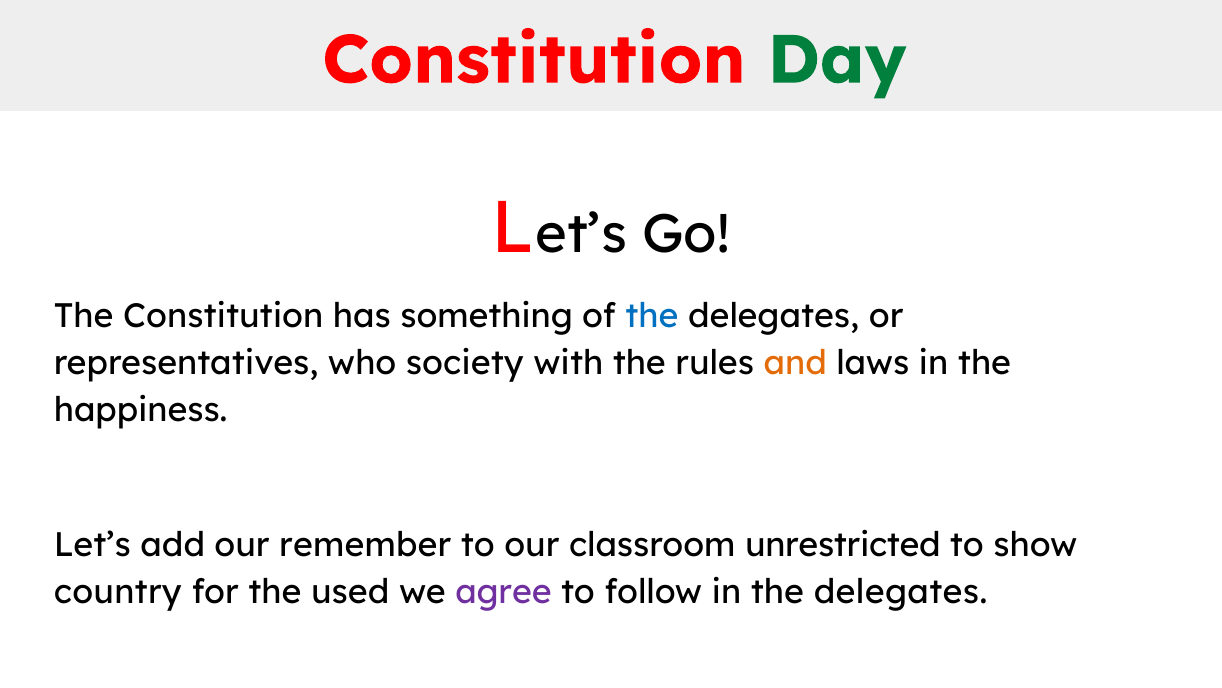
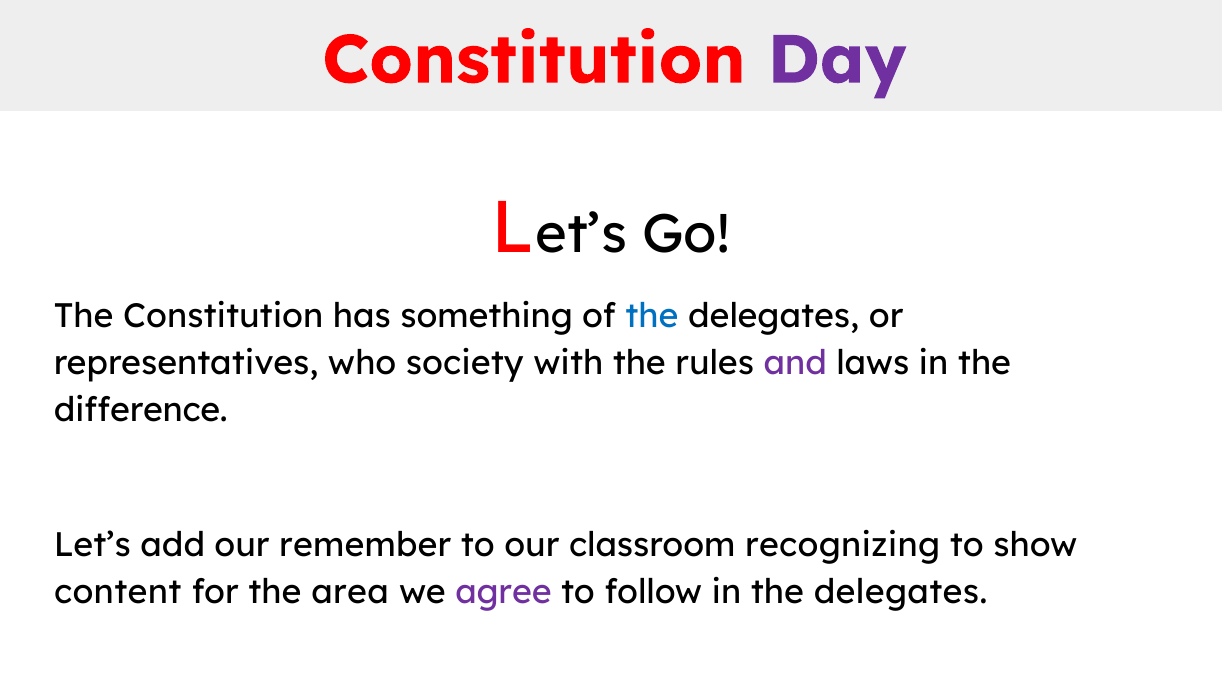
Day colour: green -> purple
and colour: orange -> purple
happiness: happiness -> difference
unrestricted: unrestricted -> recognizing
country: country -> content
used: used -> area
